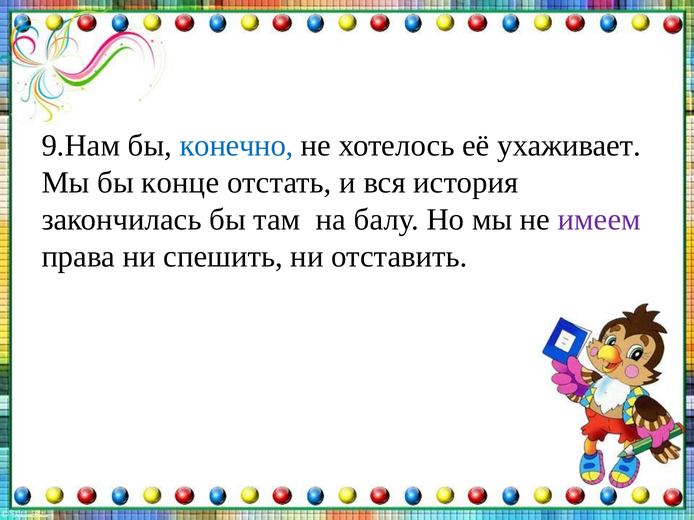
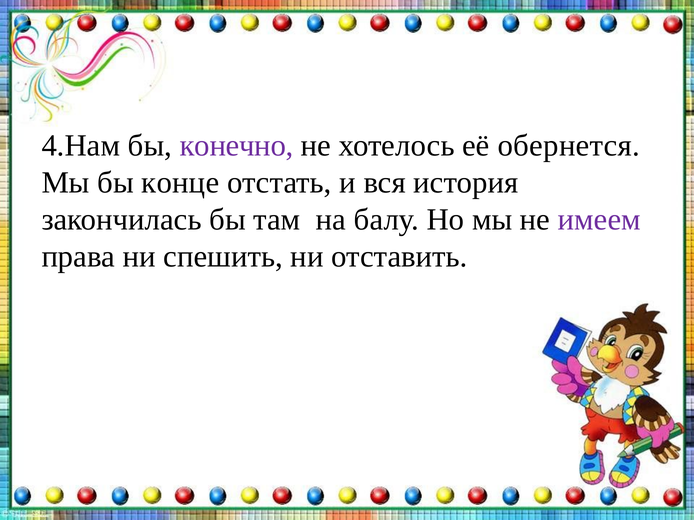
9.Нам: 9.Нам -> 4.Нам
конечно colour: blue -> purple
ухаживает: ухаживает -> обернется
